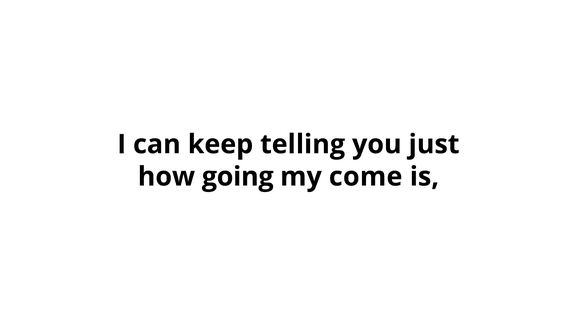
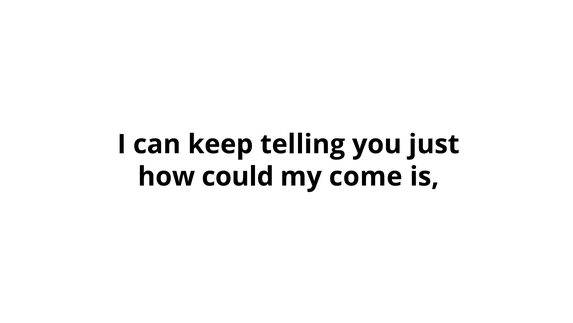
going: going -> could
